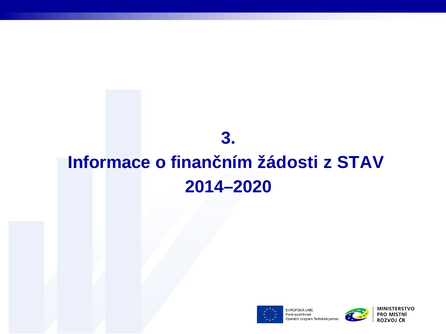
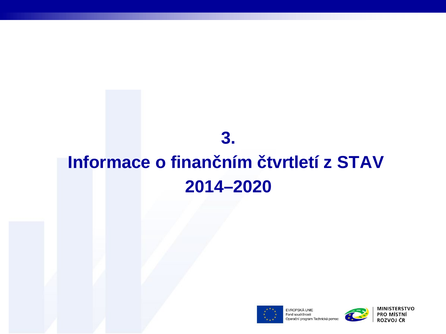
žádosti: žádosti -> čtvrtletí
